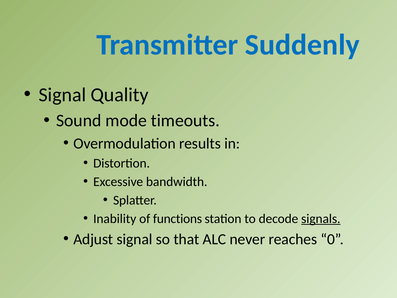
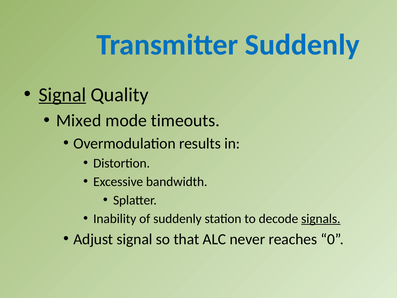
Signal at (62, 95) underline: none -> present
Sound: Sound -> Mixed
of functions: functions -> suddenly
